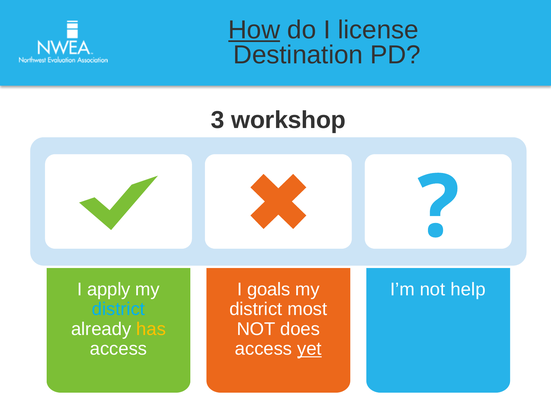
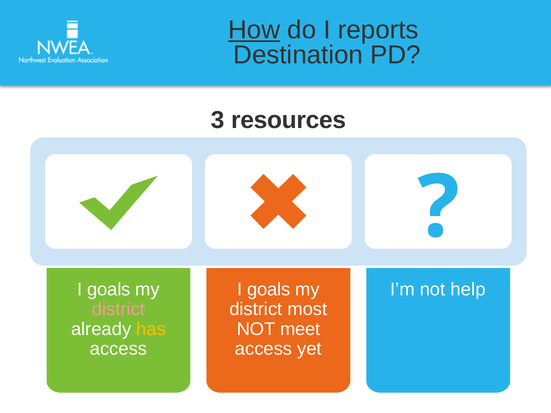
license: license -> reports
workshop: workshop -> resources
apply at (109, 290): apply -> goals
district at (118, 309) colour: light blue -> pink
does: does -> meet
yet underline: present -> none
